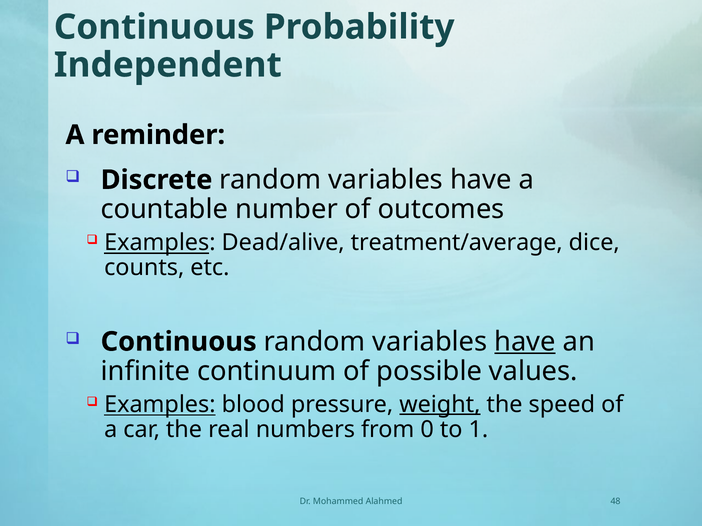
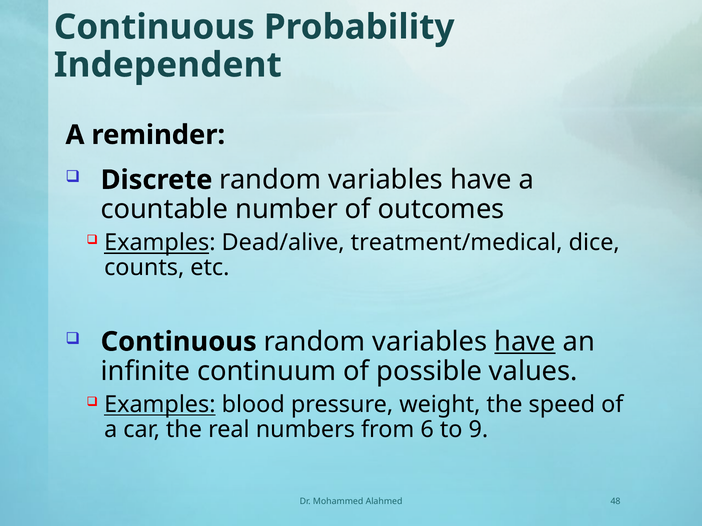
treatment/average: treatment/average -> treatment/medical
weight underline: present -> none
0: 0 -> 6
1: 1 -> 9
